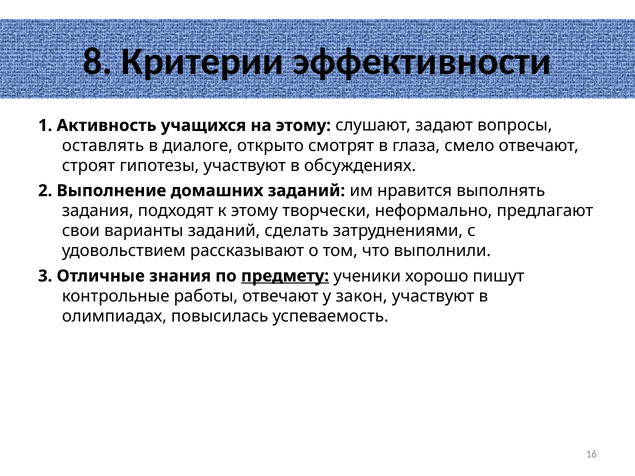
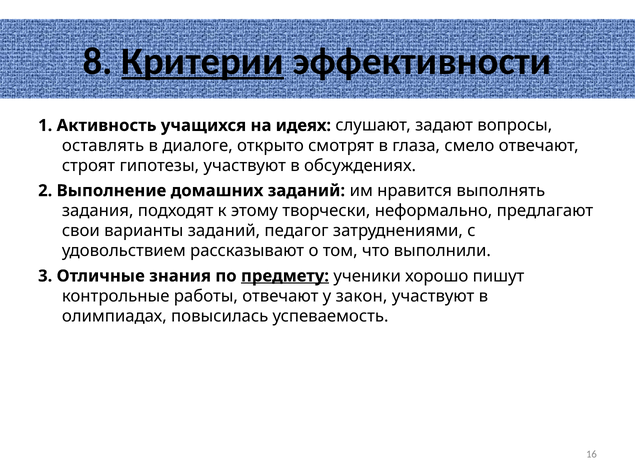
Критерии underline: none -> present
на этому: этому -> идеях
сделать: сделать -> педагог
